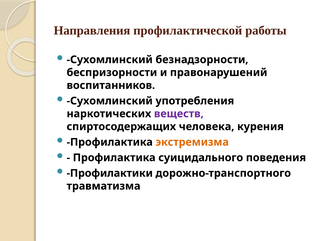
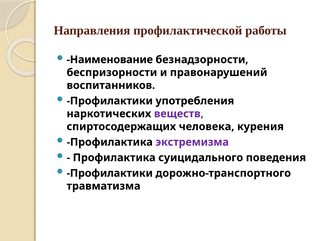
Сухомлинский at (110, 60): Сухомлинский -> Наименование
Сухомлинский at (110, 101): Сухомлинский -> Профилактики
экстремизма colour: orange -> purple
